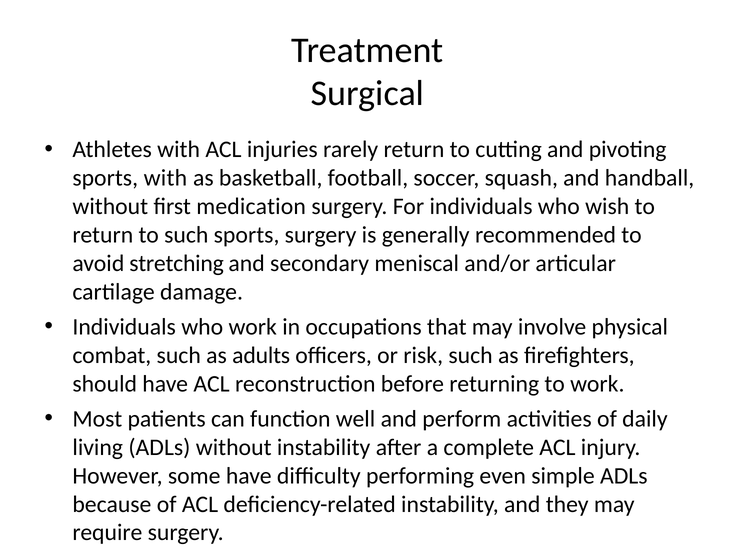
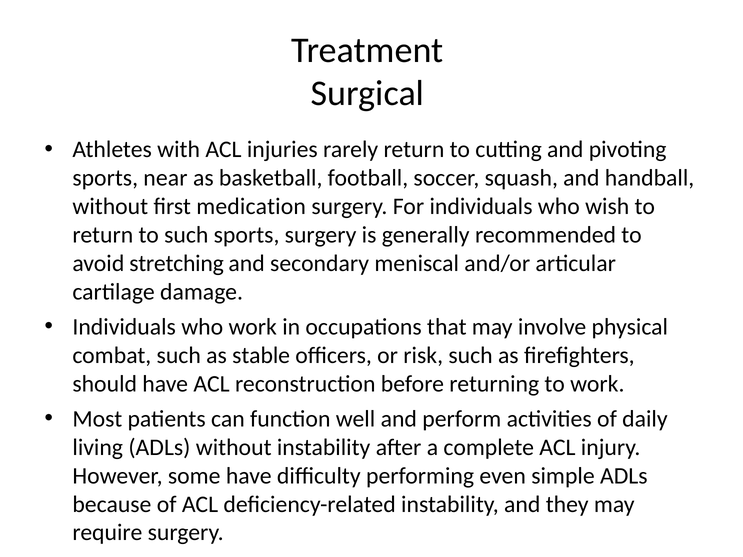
sports with: with -> near
adults: adults -> stable
